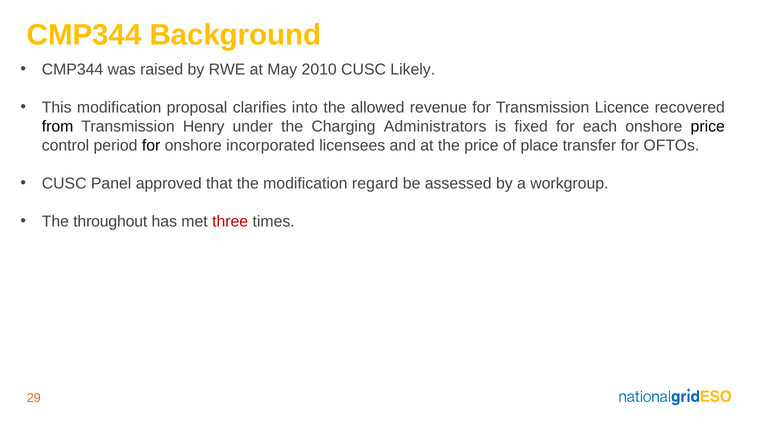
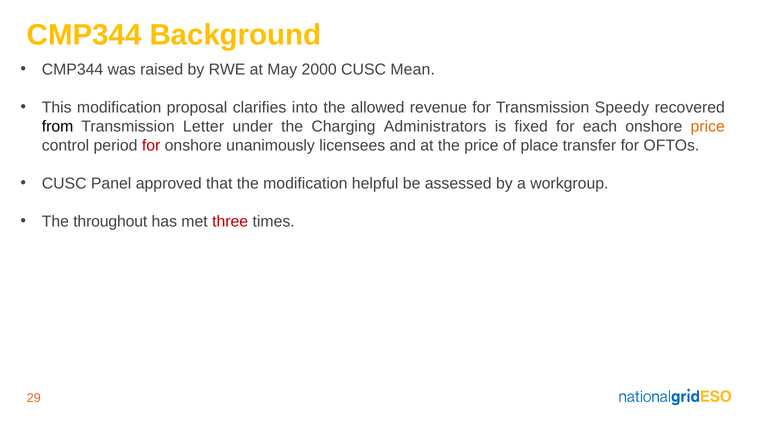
2010: 2010 -> 2000
Likely: Likely -> Mean
Licence: Licence -> Speedy
Henry: Henry -> Letter
price at (708, 126) colour: black -> orange
for at (151, 145) colour: black -> red
incorporated: incorporated -> unanimously
regard: regard -> helpful
